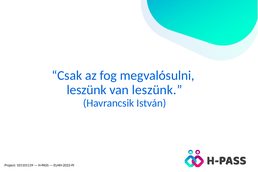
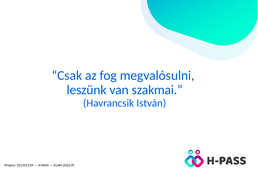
van leszünk: leszünk -> szakmai
